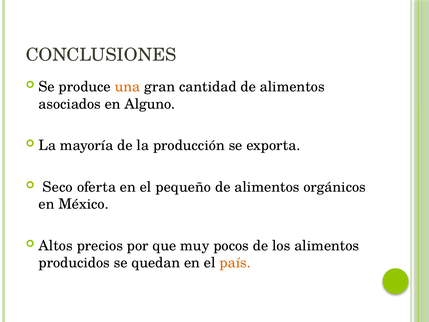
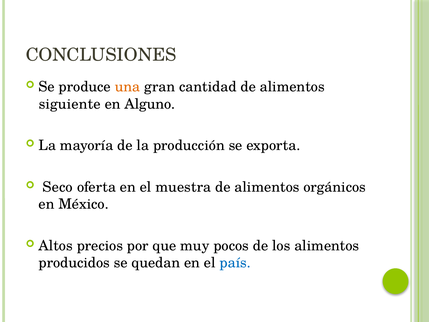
asociados: asociados -> siguiente
pequeño: pequeño -> muestra
país colour: orange -> blue
